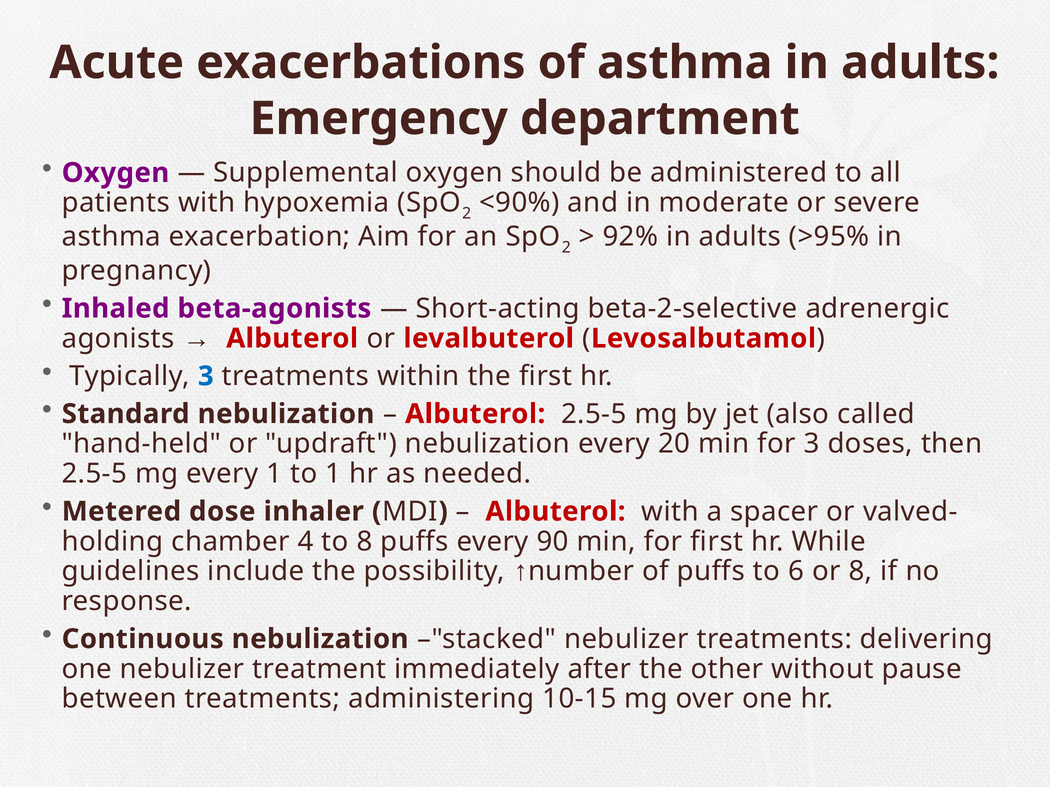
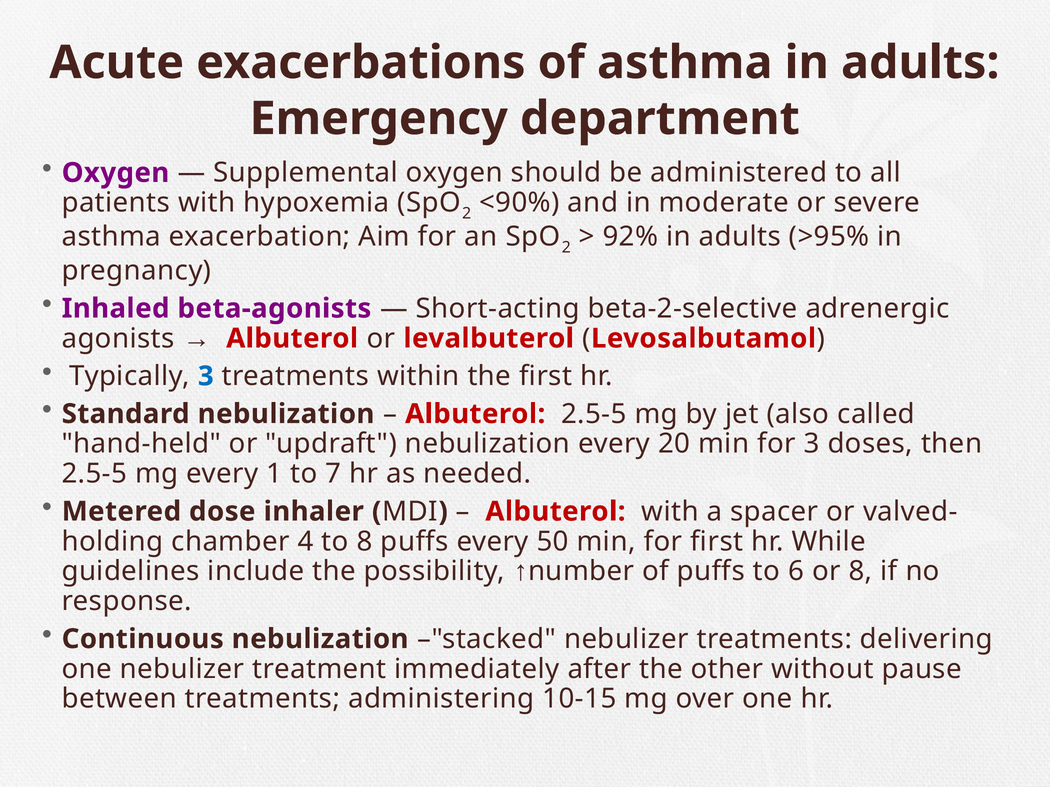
to 1: 1 -> 7
90: 90 -> 50
